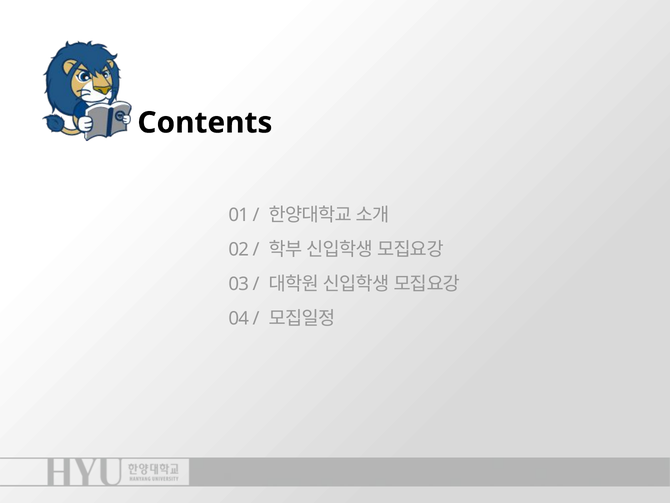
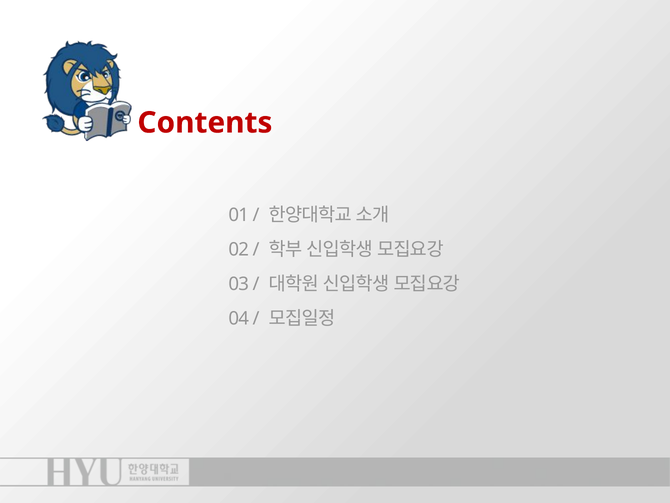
Contents colour: black -> red
